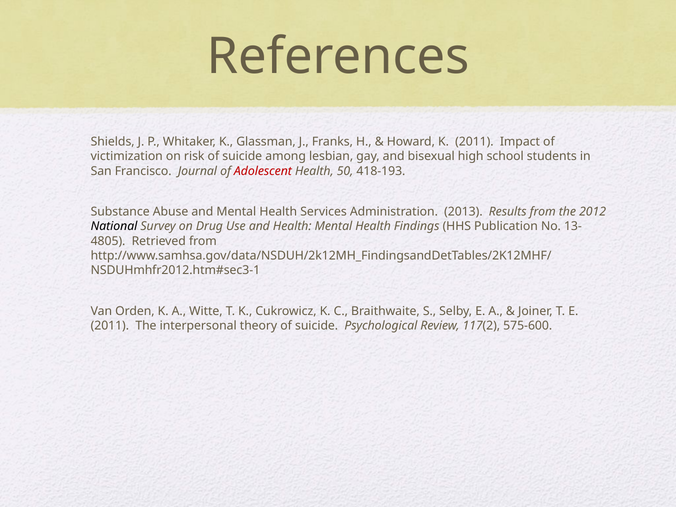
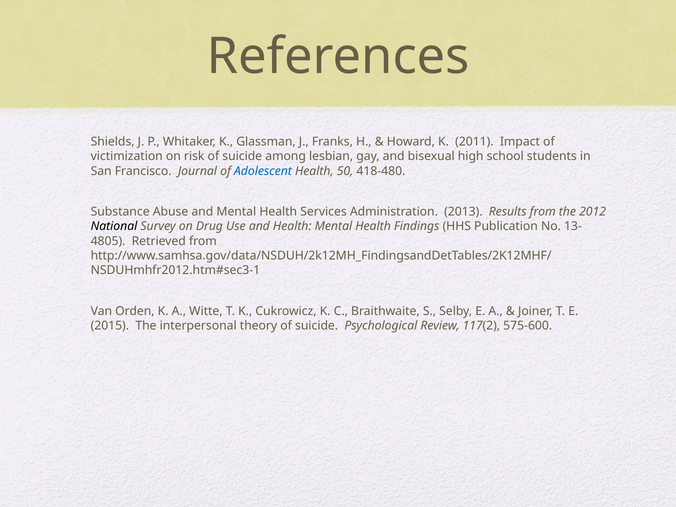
Adolescent colour: red -> blue
418-193: 418-193 -> 418-480
2011 at (110, 326): 2011 -> 2015
